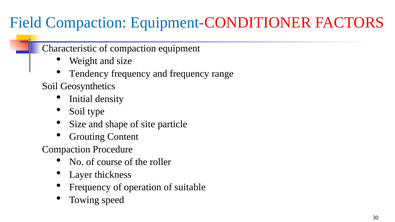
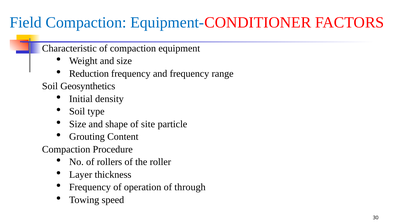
Tendency: Tendency -> Reduction
course: course -> rollers
suitable: suitable -> through
